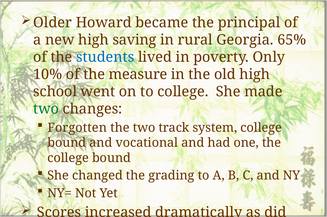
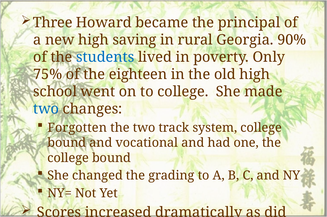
Older: Older -> Three
65%: 65% -> 90%
10%: 10% -> 75%
measure: measure -> eighteen
two at (46, 109) colour: green -> blue
